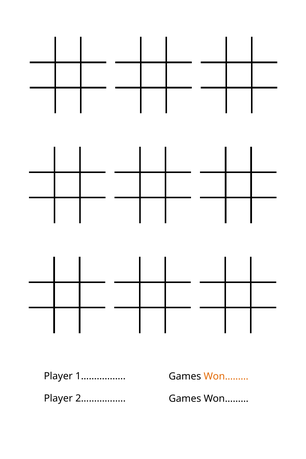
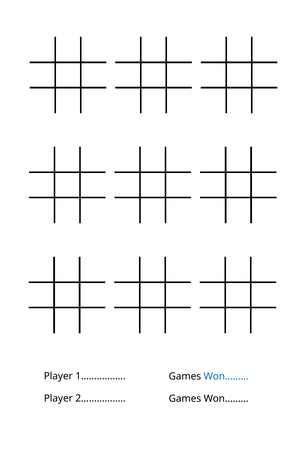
Won……… at (226, 376) colour: orange -> blue
